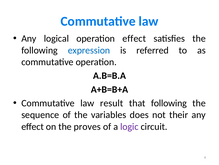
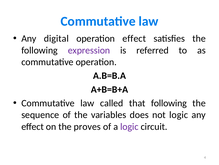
logical: logical -> digital
expression colour: blue -> purple
result: result -> called
not their: their -> logic
